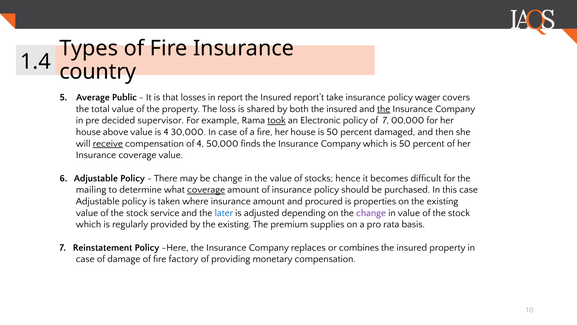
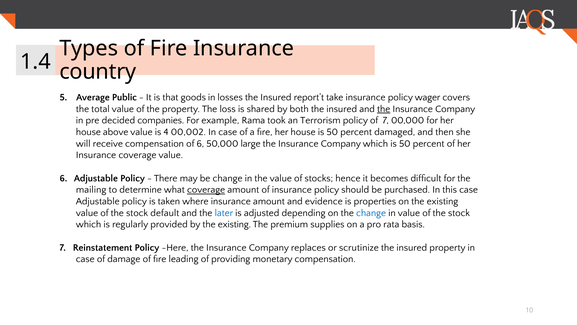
losses: losses -> goods
report: report -> losses
supervisor: supervisor -> companies
took underline: present -> none
Electronic: Electronic -> Terrorism
30,000: 30,000 -> 00,002
receive underline: present -> none
of 4: 4 -> 6
finds: finds -> large
procured: procured -> evidence
service: service -> default
change at (371, 213) colour: purple -> blue
combines: combines -> scrutinize
factory: factory -> leading
